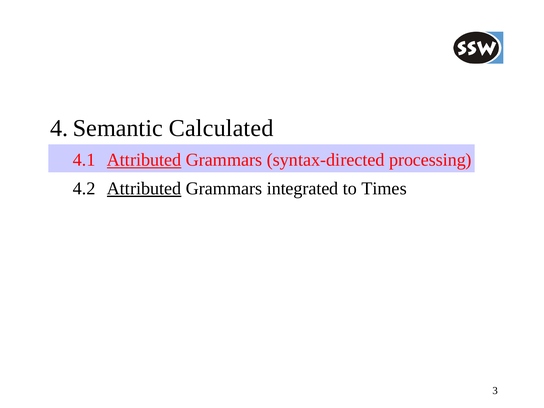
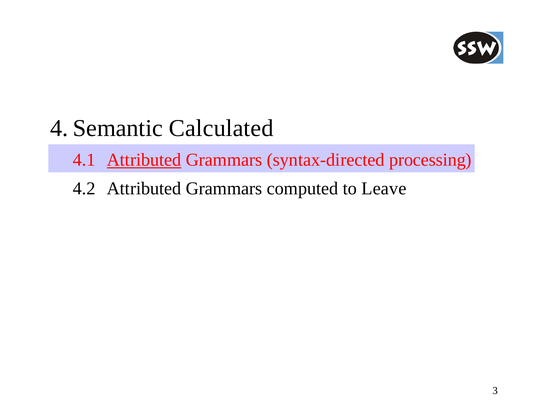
Attributed at (144, 189) underline: present -> none
integrated: integrated -> computed
Times: Times -> Leave
